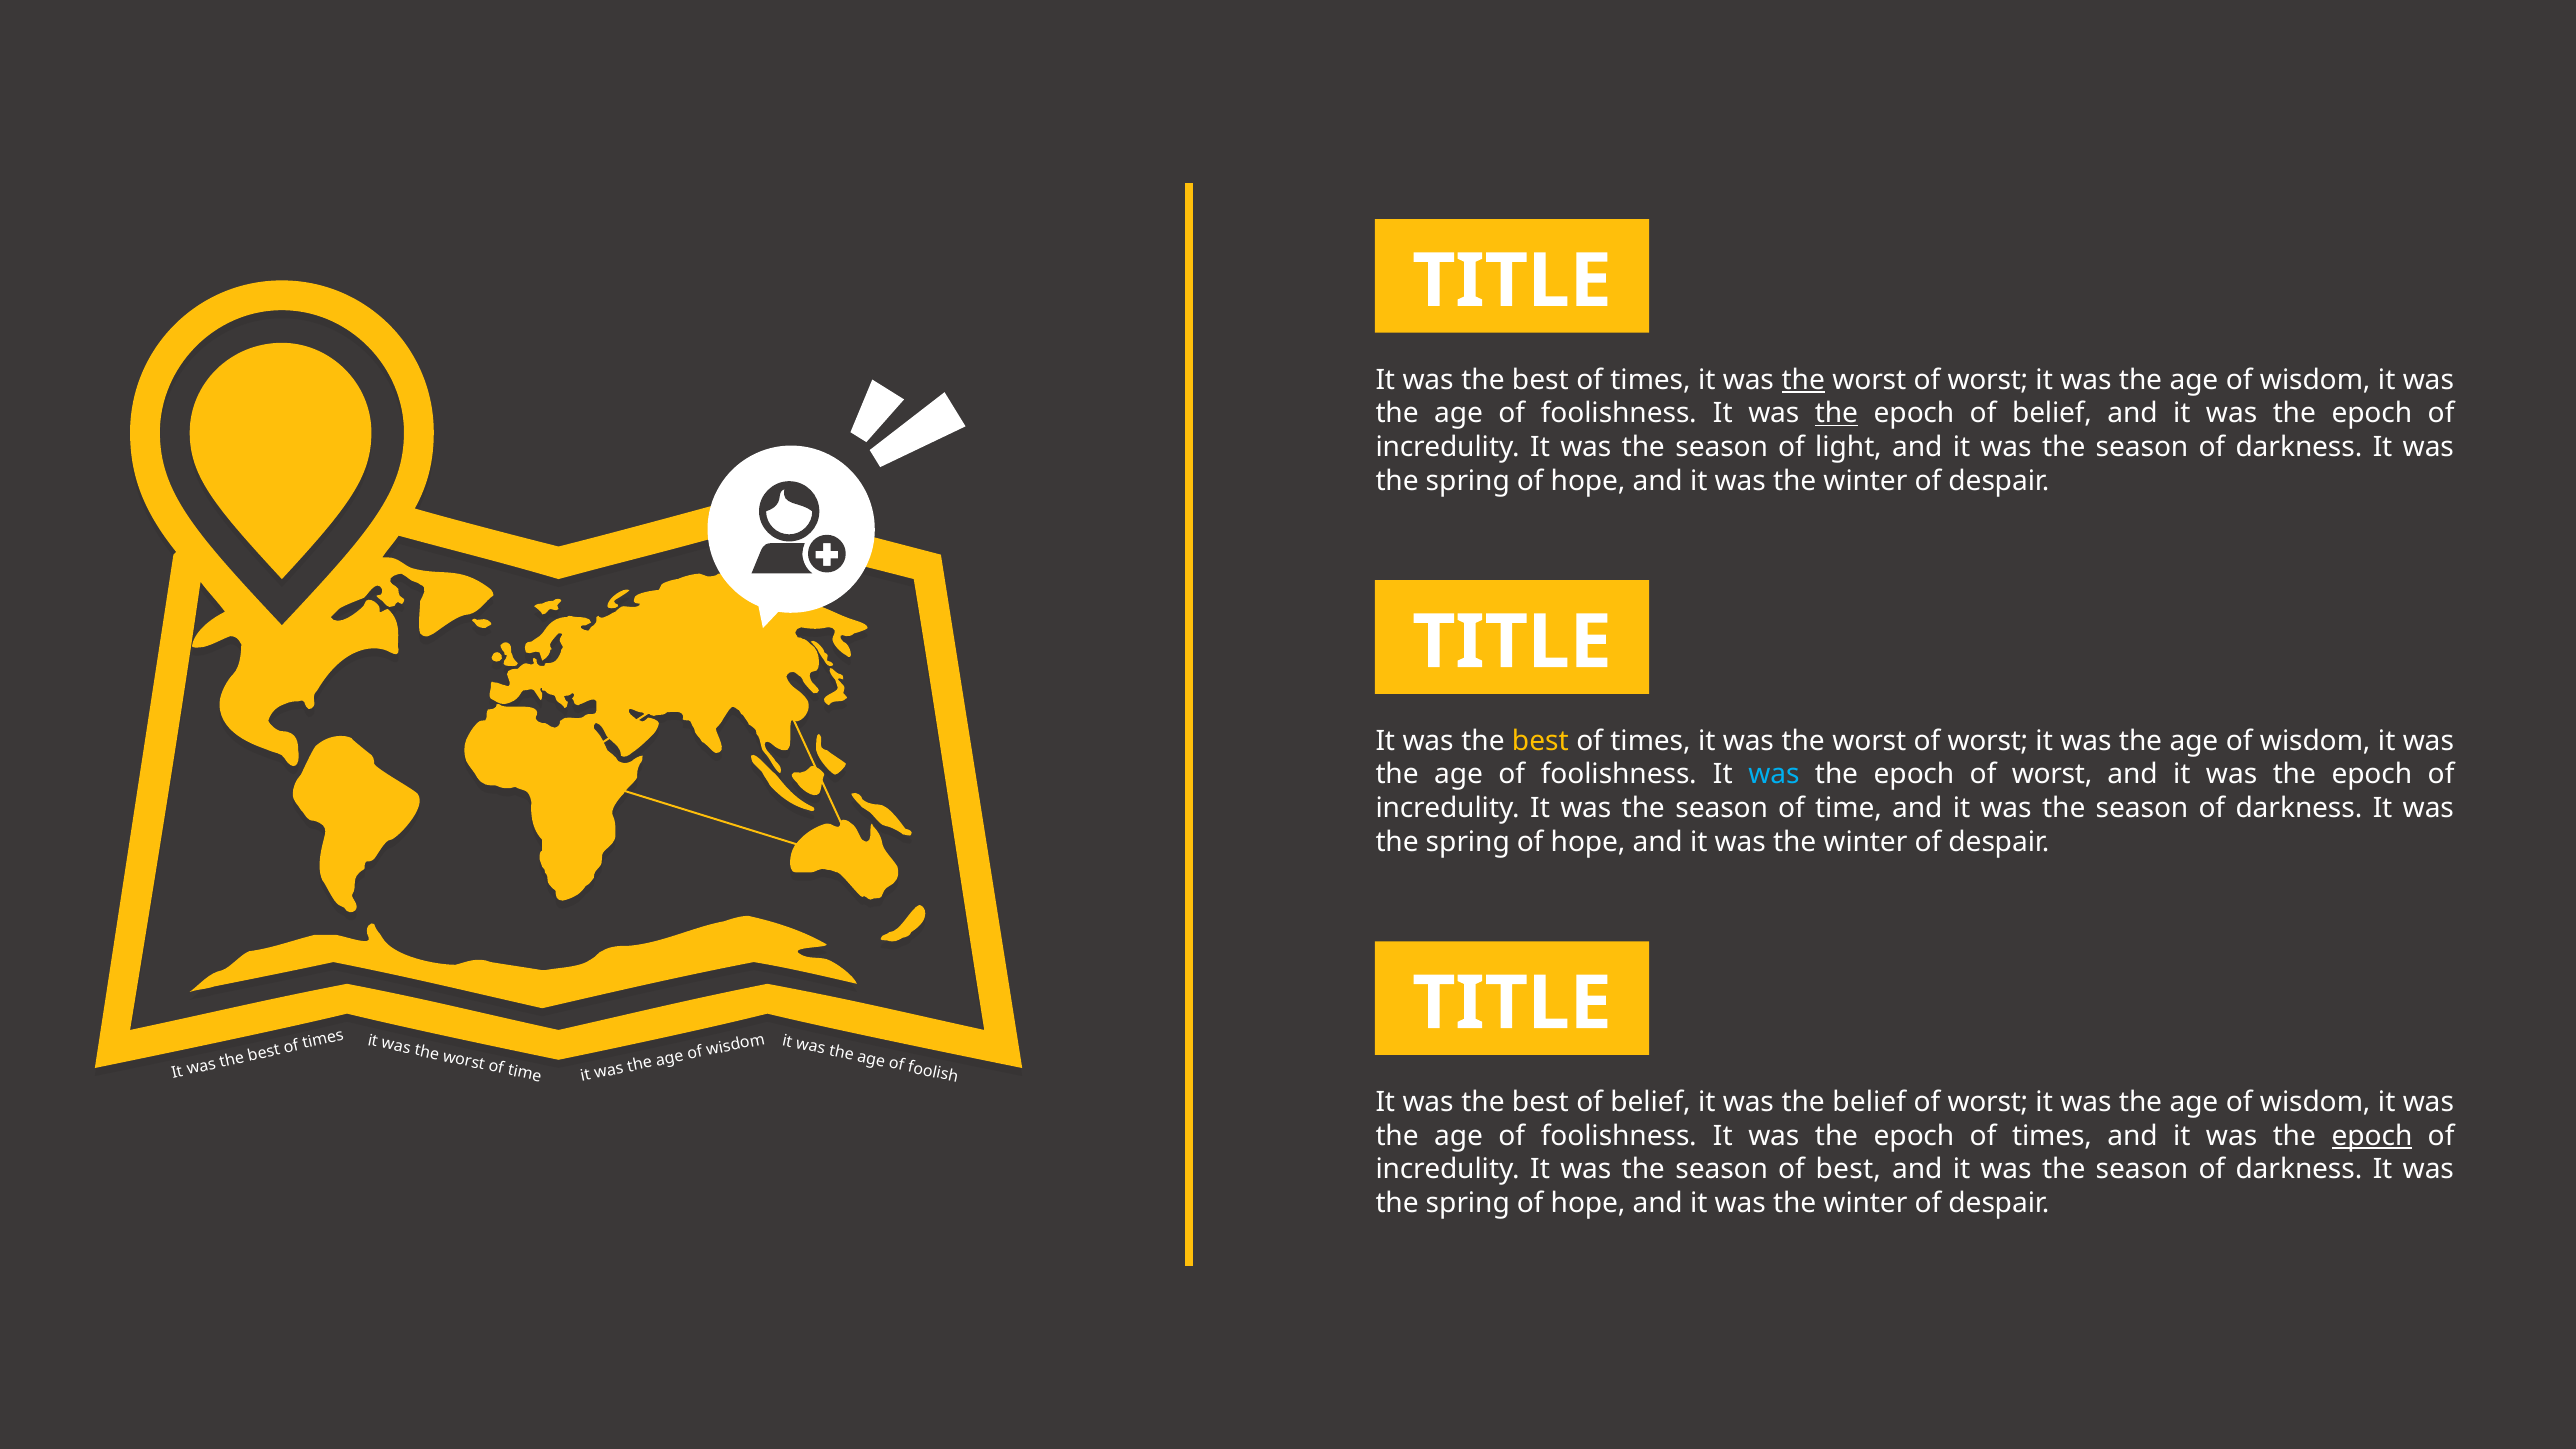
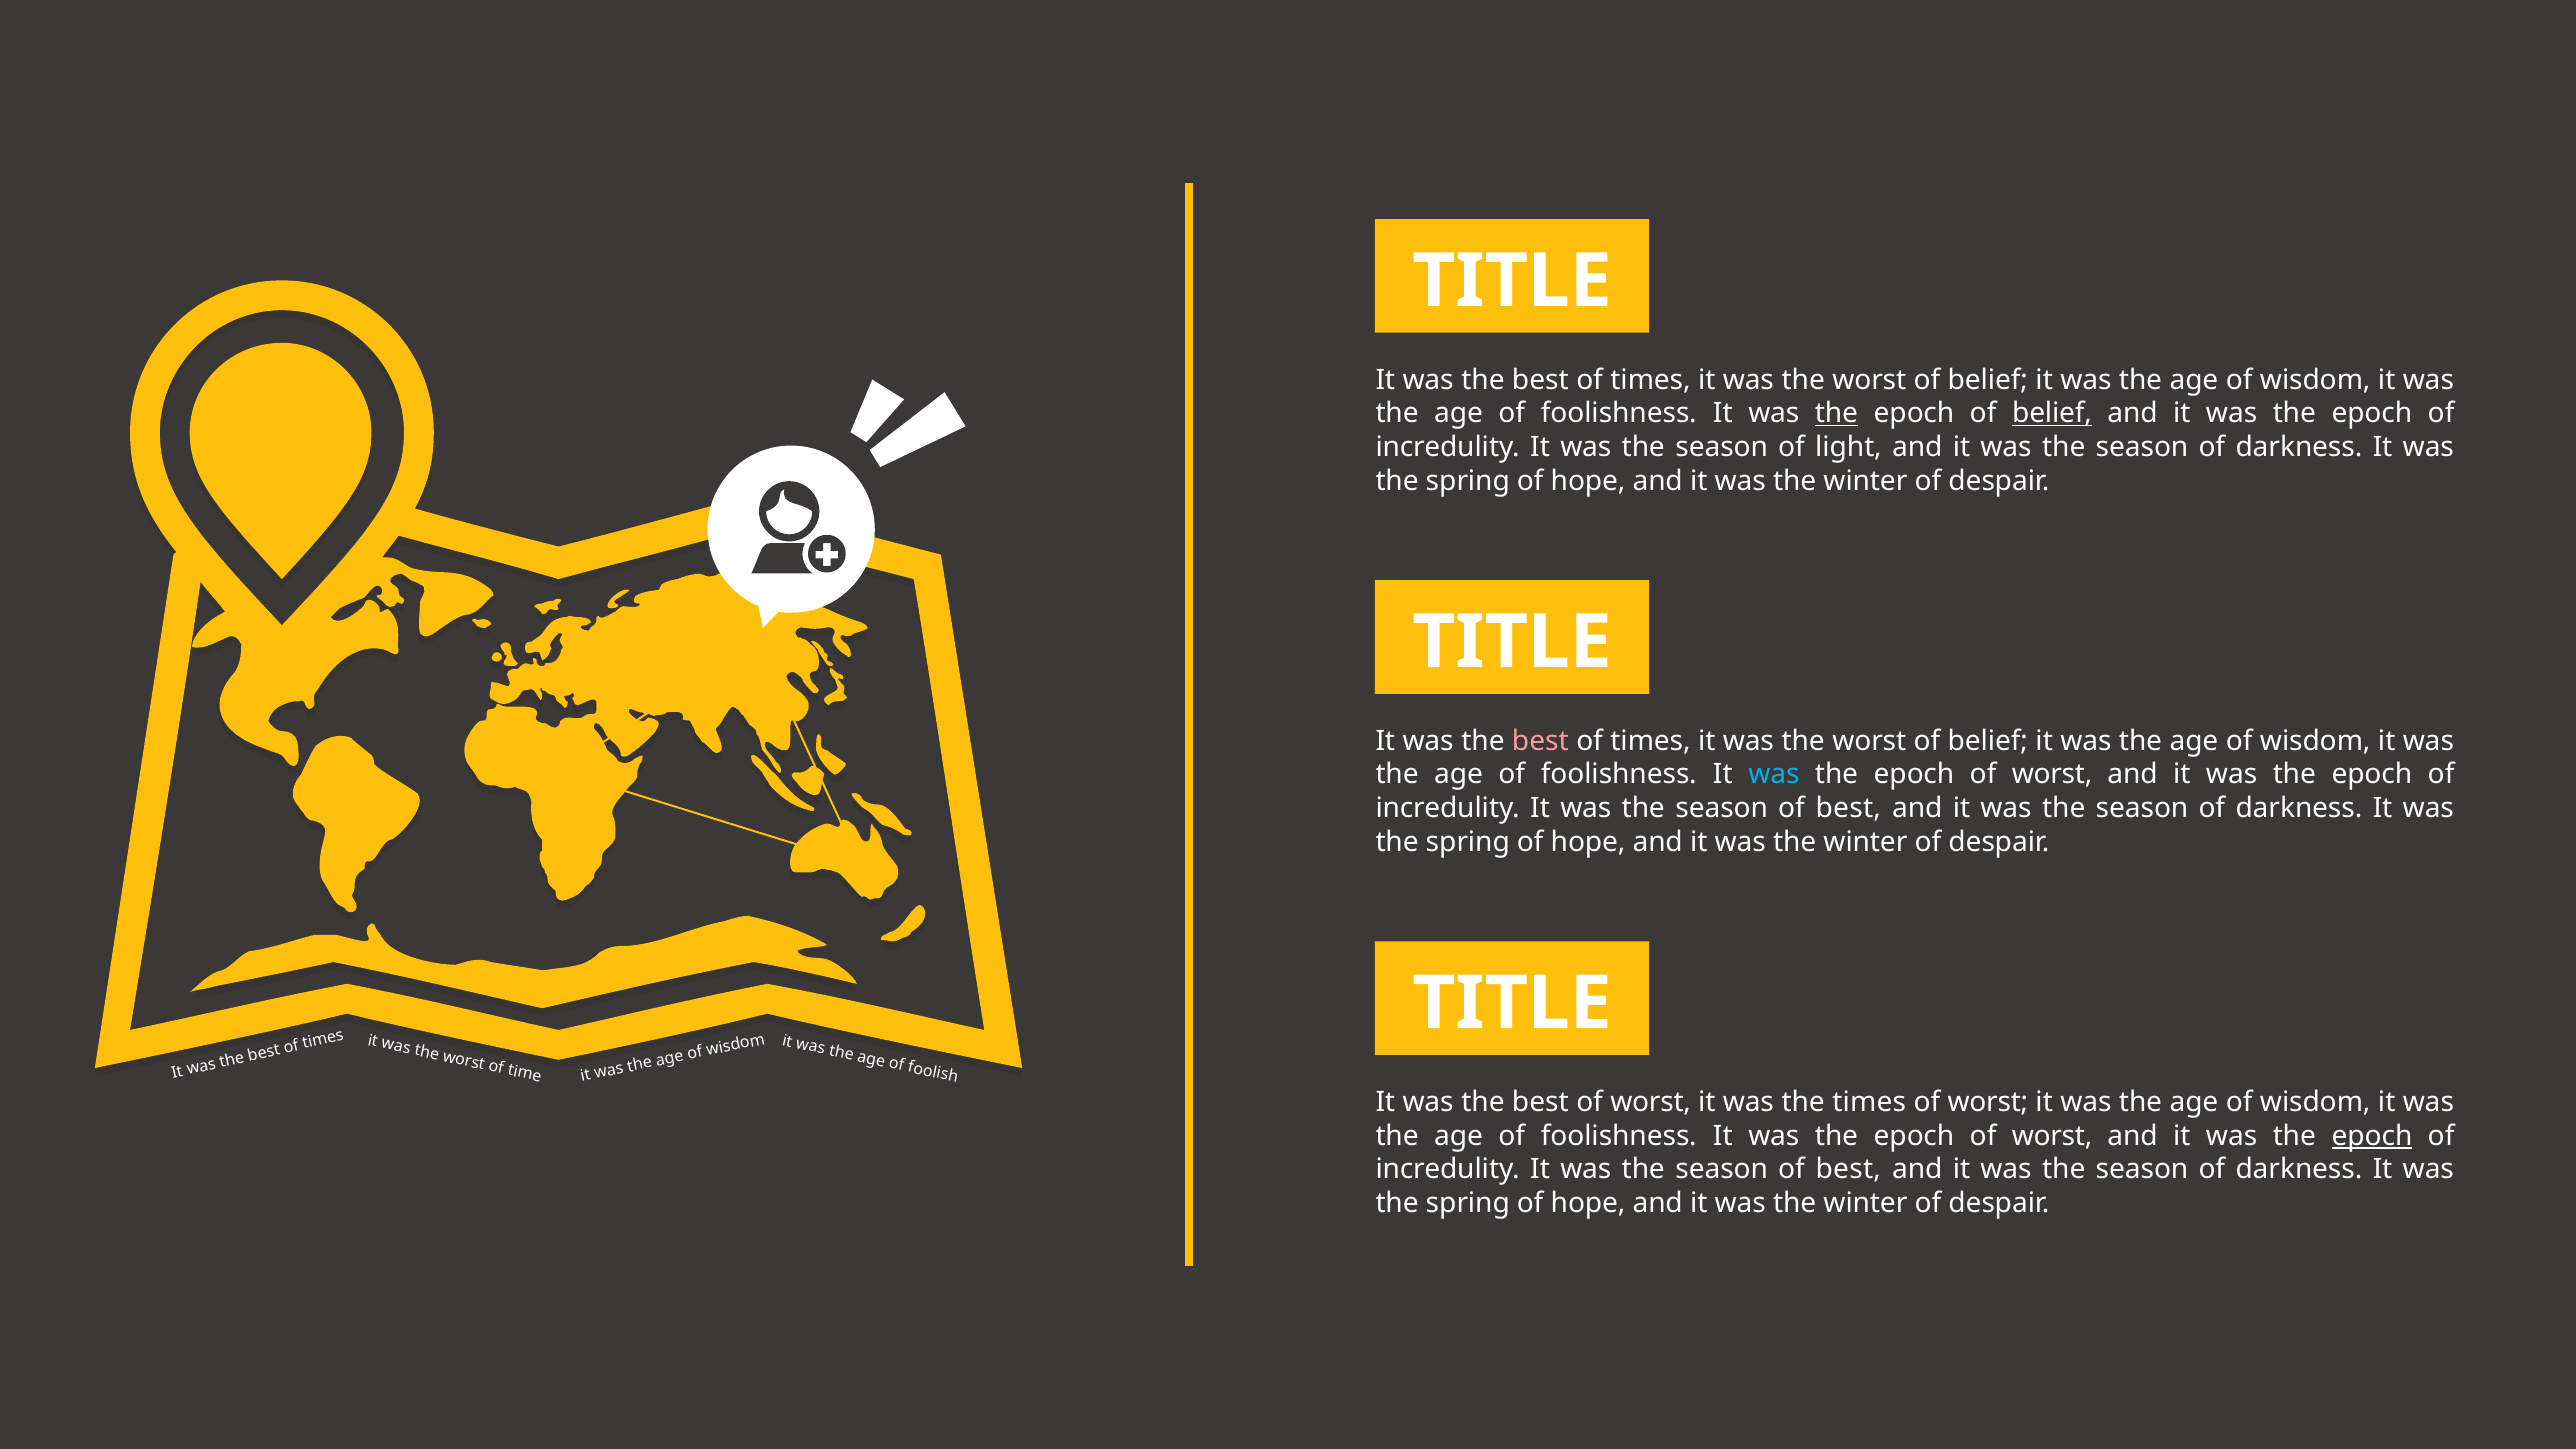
the at (1803, 380) underline: present -> none
worst at (1988, 380): worst -> belief
belief at (2052, 414) underline: none -> present
best at (1540, 741) colour: yellow -> pink
worst at (1988, 741): worst -> belief
time at (1848, 808): time -> best
best of belief: belief -> worst
the belief: belief -> times
times at (2052, 1136): times -> worst
